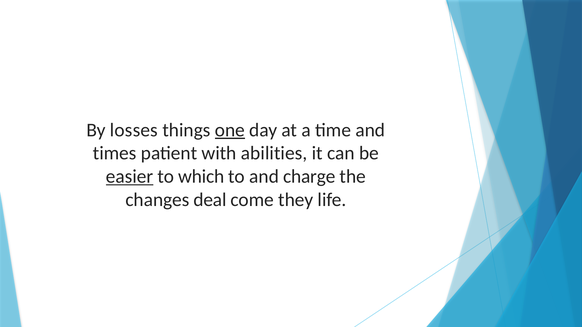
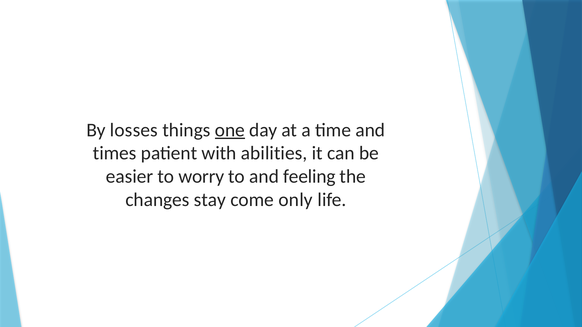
easier underline: present -> none
which: which -> worry
charge: charge -> feeling
deal: deal -> stay
they: they -> only
